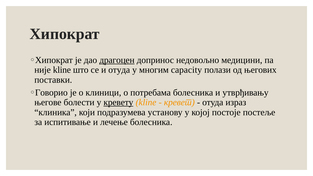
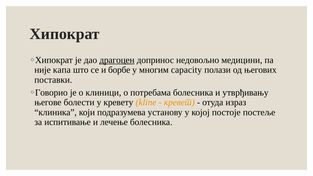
није kline: kline -> капа
и отуда: отуда -> борбе
кревету underline: present -> none
